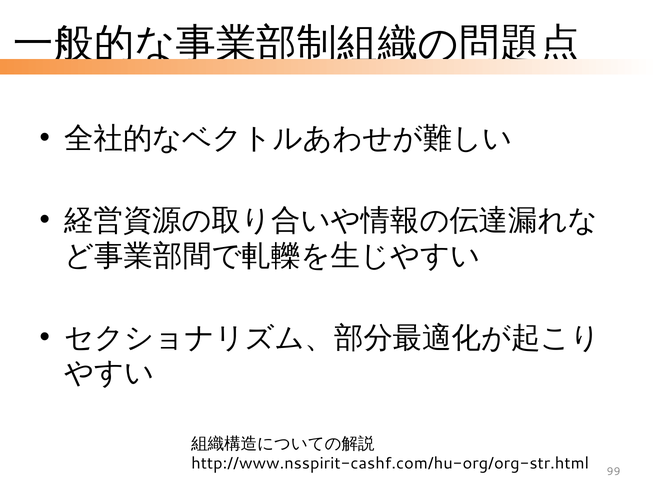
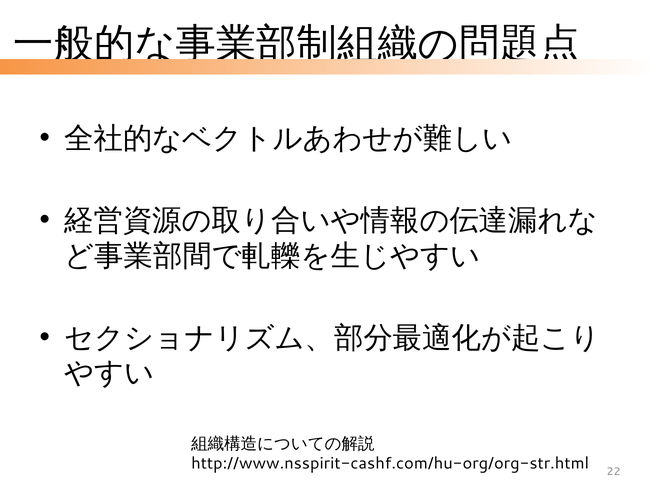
99: 99 -> 22
